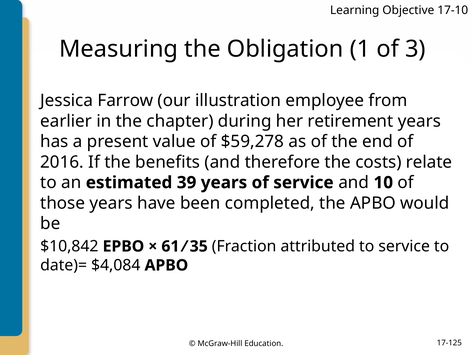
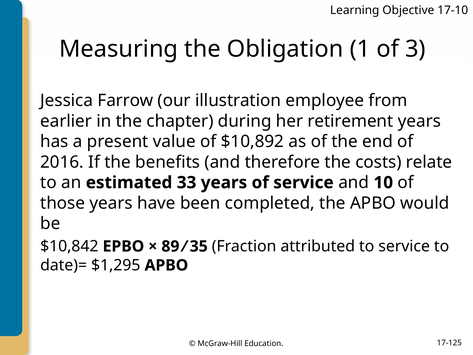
$59,278: $59,278 -> $10,892
39: 39 -> 33
61: 61 -> 89
$4,084: $4,084 -> $1,295
